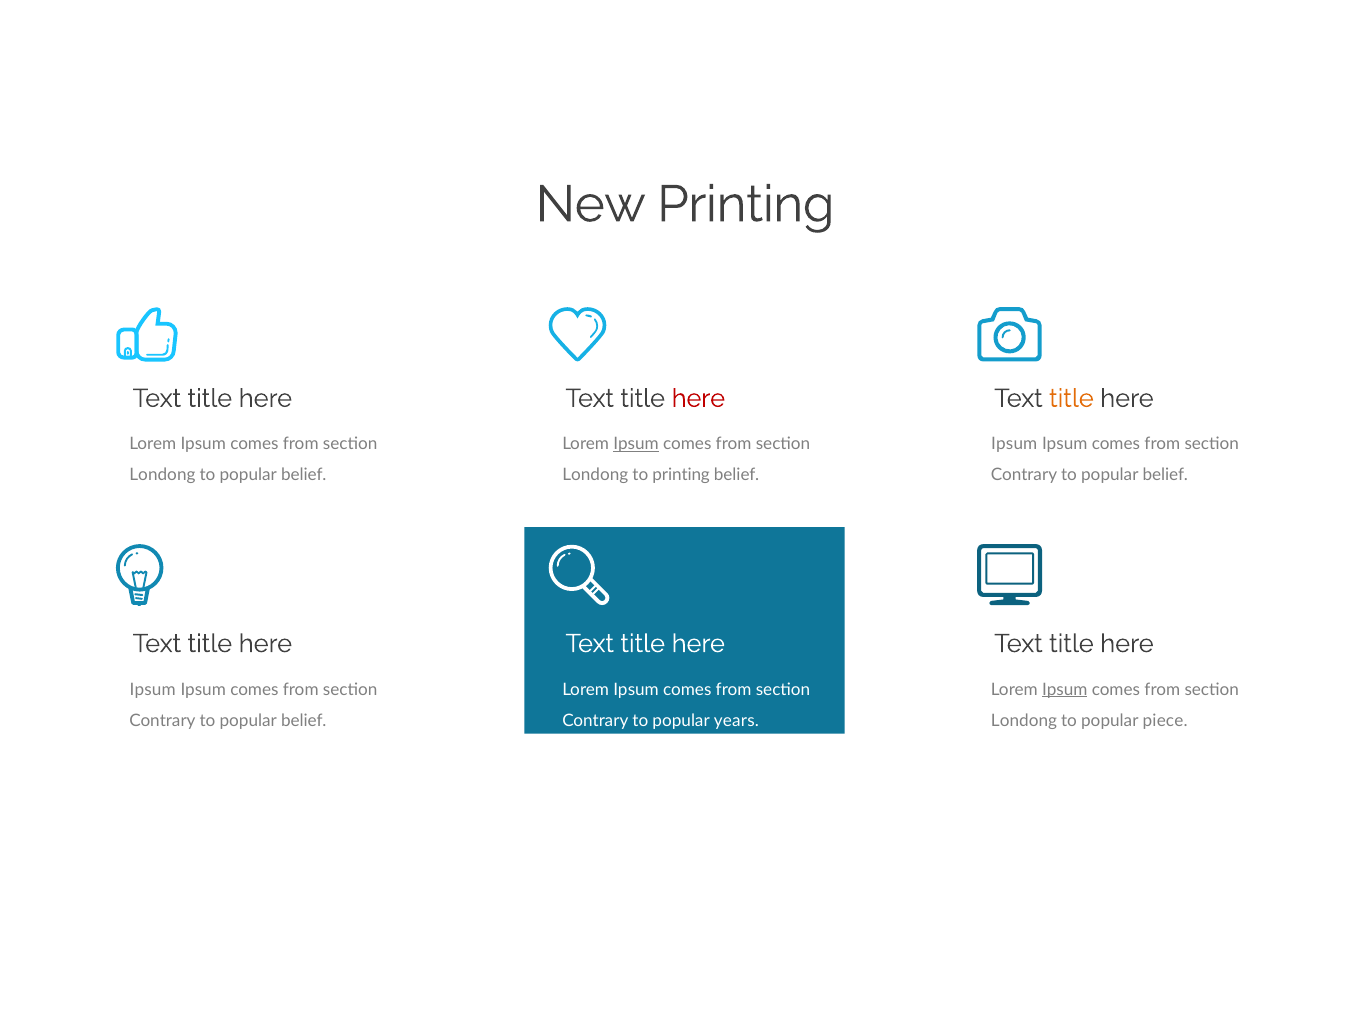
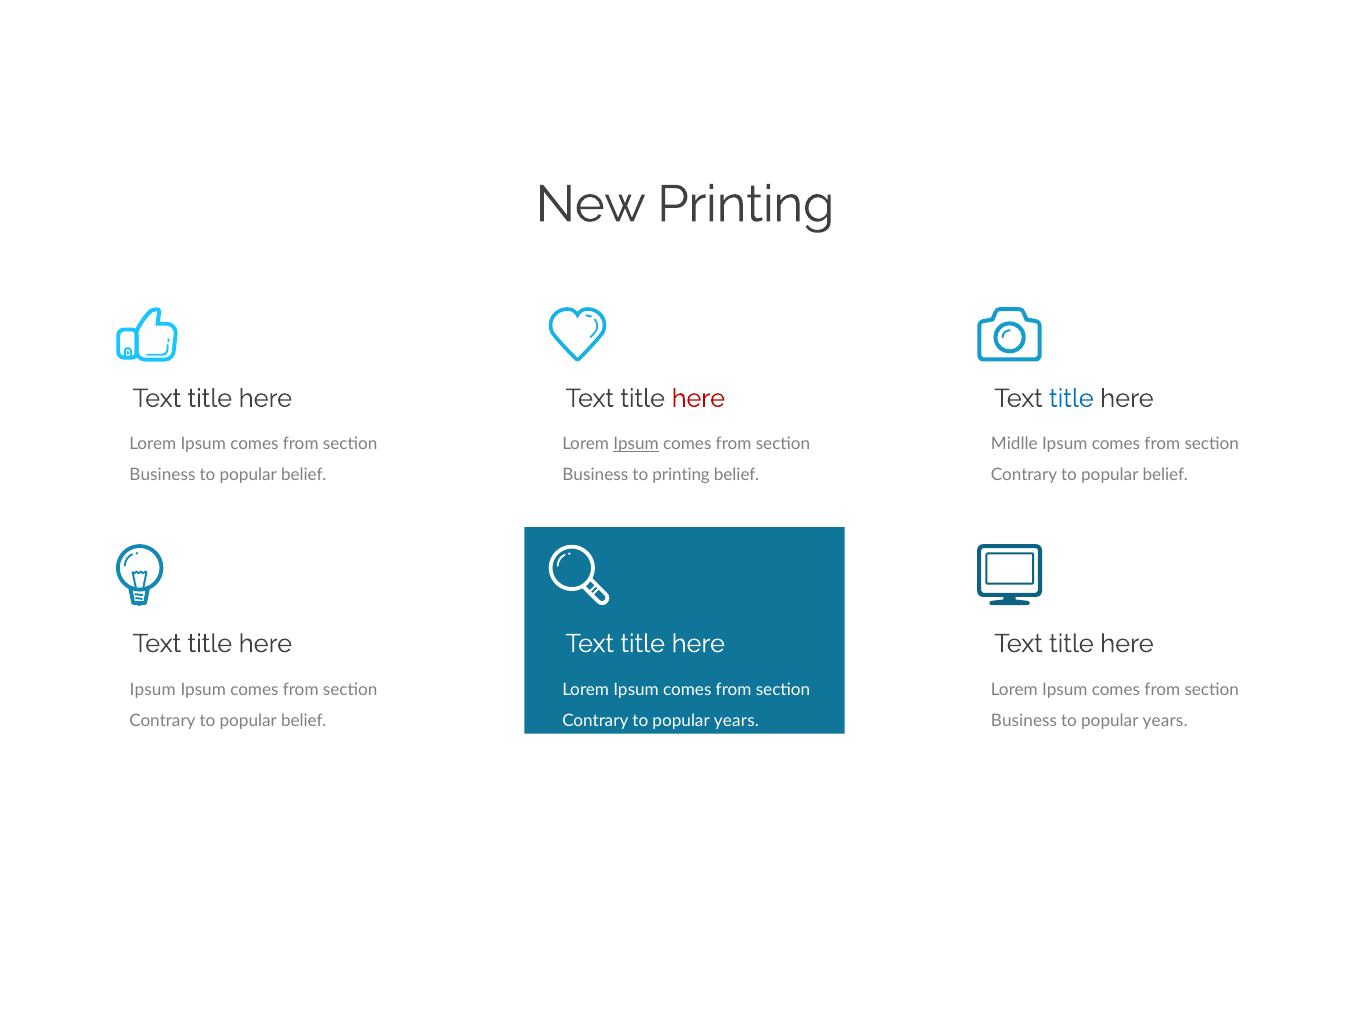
title at (1071, 399) colour: orange -> blue
Ipsum at (1014, 445): Ipsum -> Midlle
Londong at (162, 475): Londong -> Business
Londong at (595, 475): Londong -> Business
Ipsum at (1065, 690) underline: present -> none
Londong at (1024, 721): Londong -> Business
piece at (1165, 721): piece -> years
